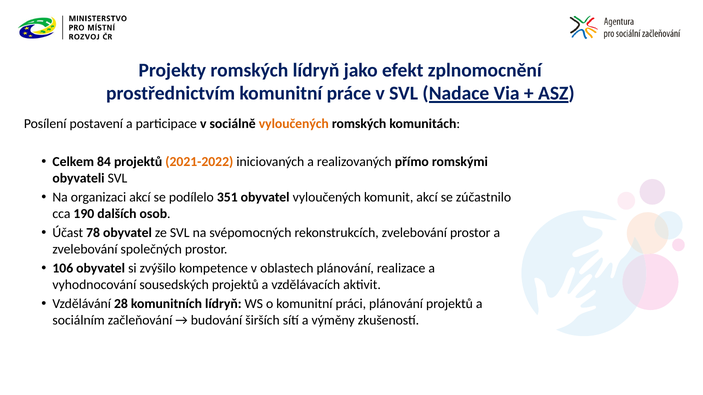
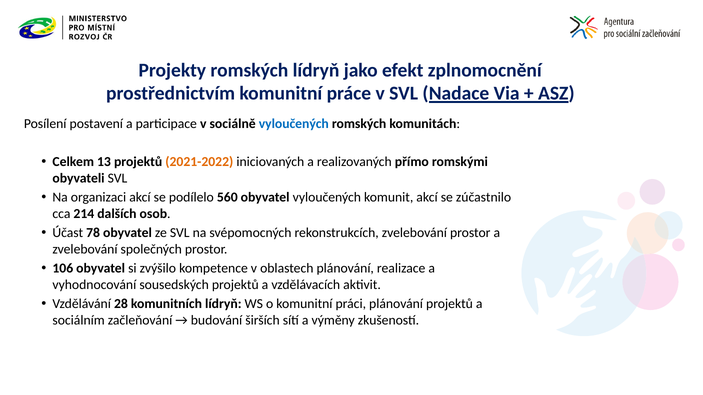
vyloučených at (294, 124) colour: orange -> blue
84: 84 -> 13
351: 351 -> 560
190: 190 -> 214
